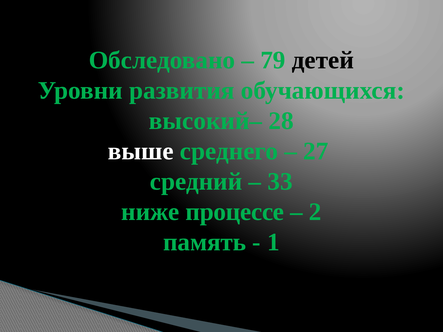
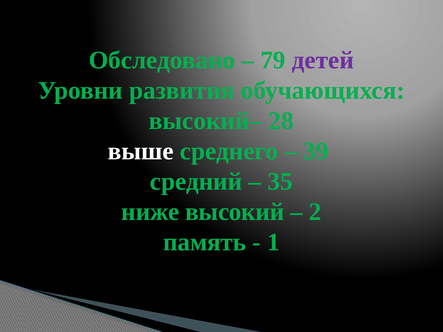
детей colour: black -> purple
27: 27 -> 39
33: 33 -> 35
процессе: процессе -> высокий
